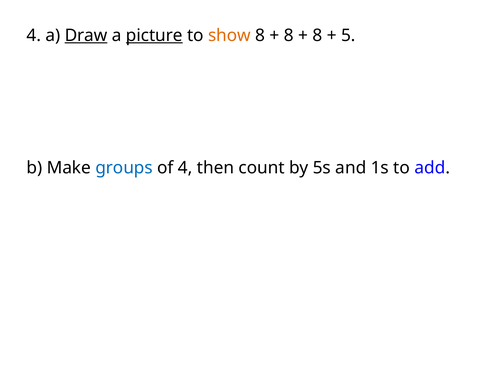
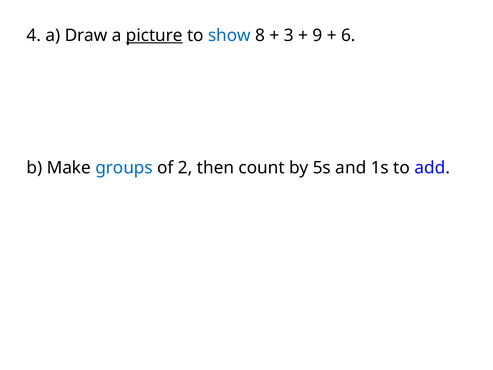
Draw underline: present -> none
show colour: orange -> blue
8 at (289, 35): 8 -> 3
8 at (317, 35): 8 -> 9
5: 5 -> 6
of 4: 4 -> 2
